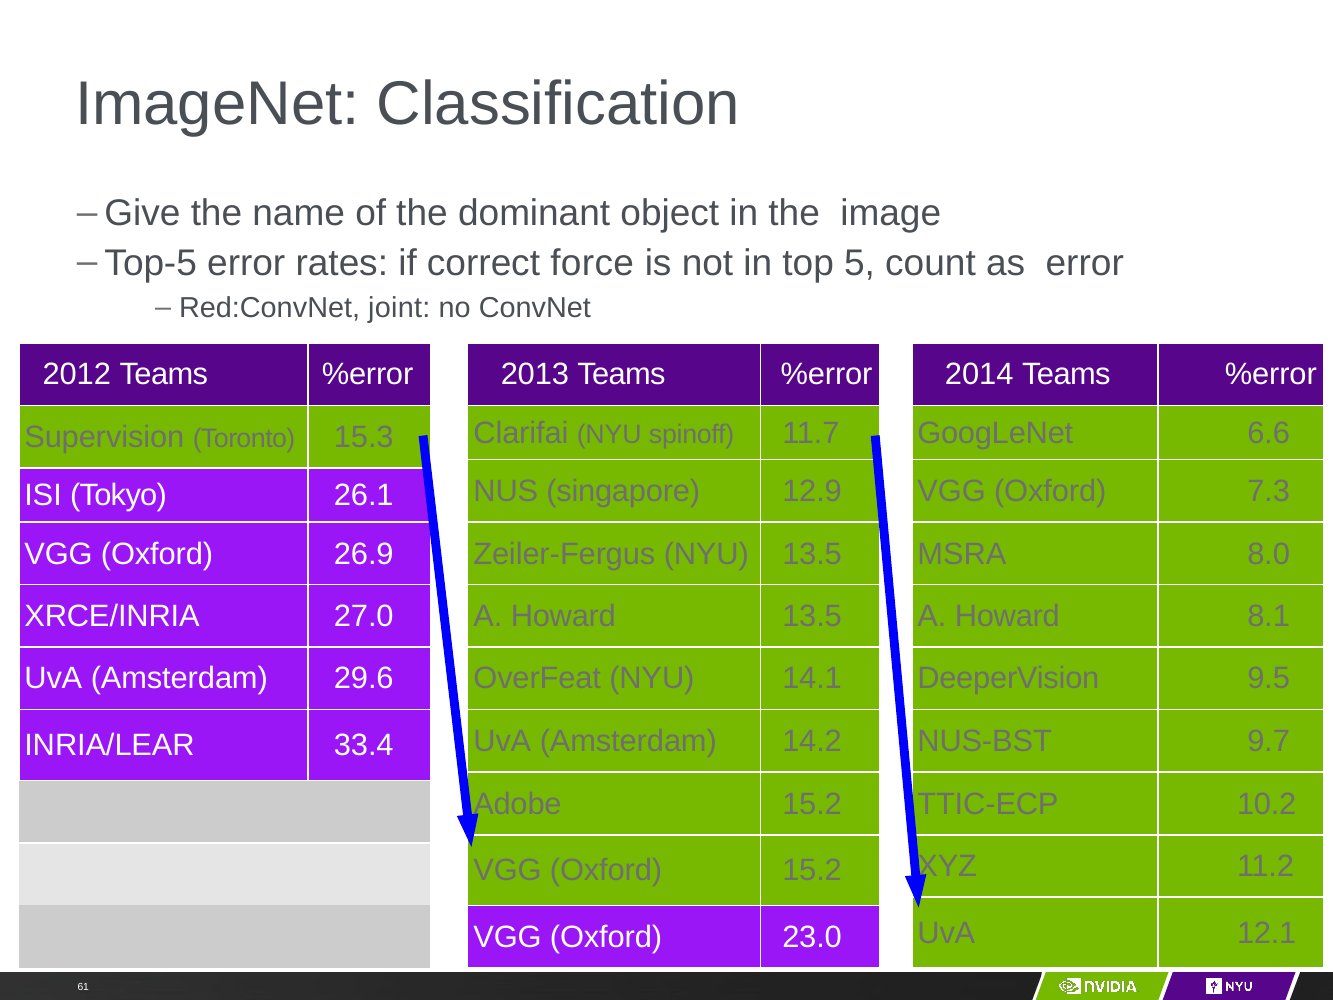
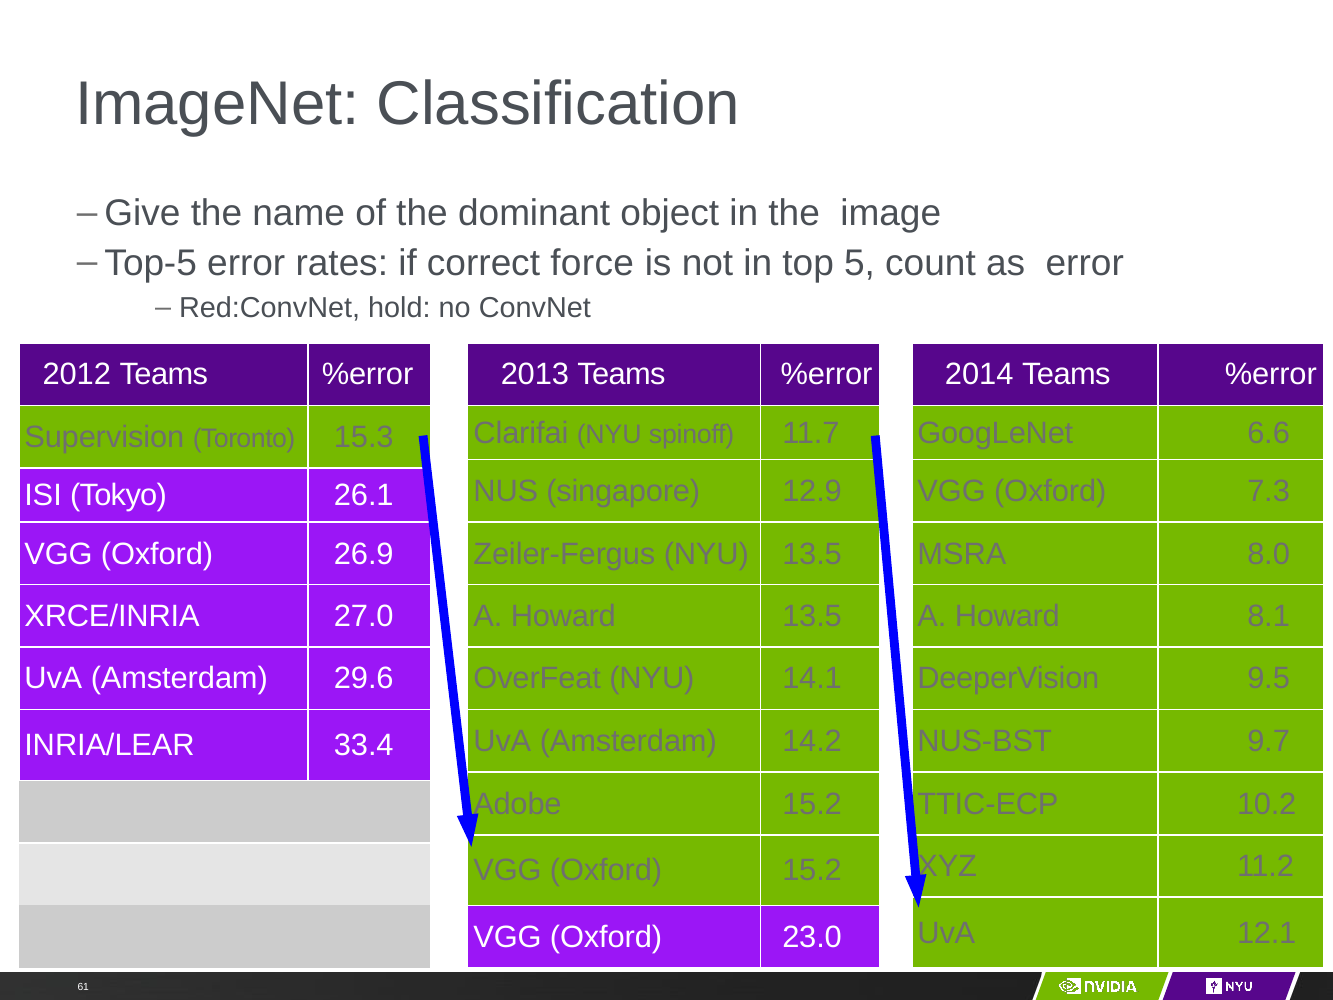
joint: joint -> hold
